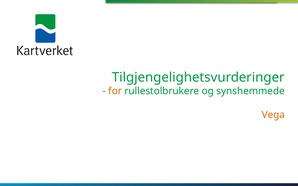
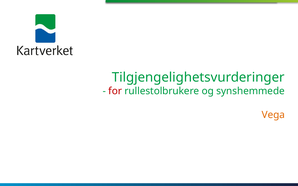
for colour: orange -> red
